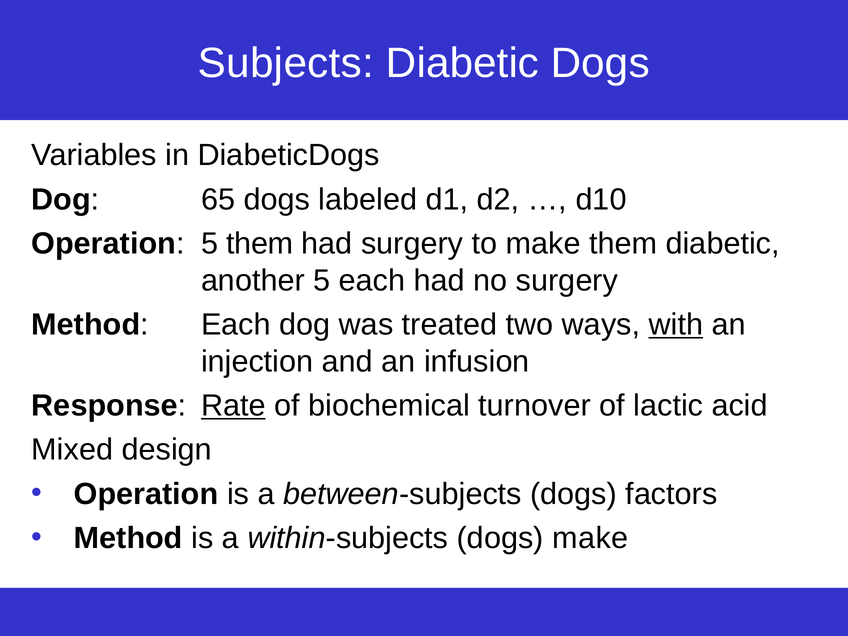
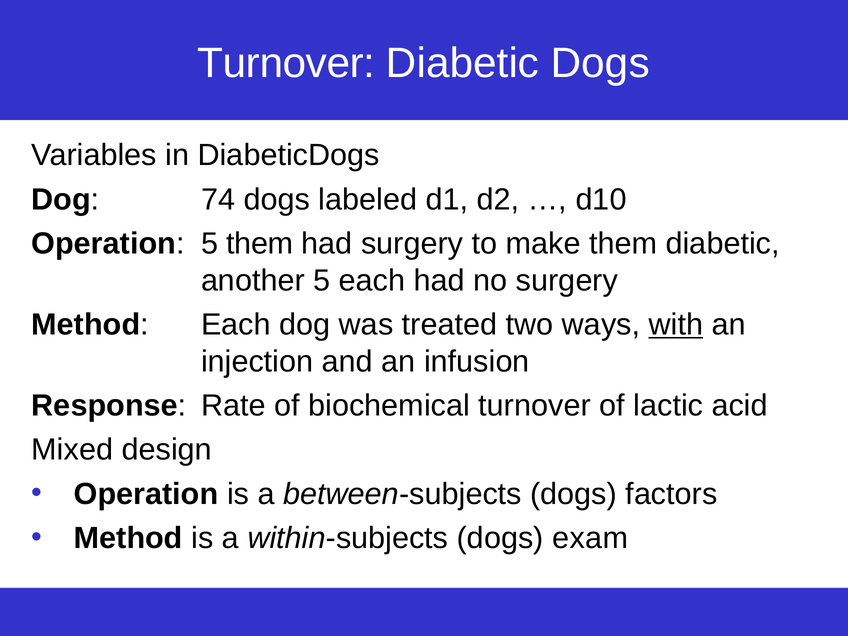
Subjects at (286, 63): Subjects -> Turnover
65: 65 -> 74
Rate underline: present -> none
dogs make: make -> exam
